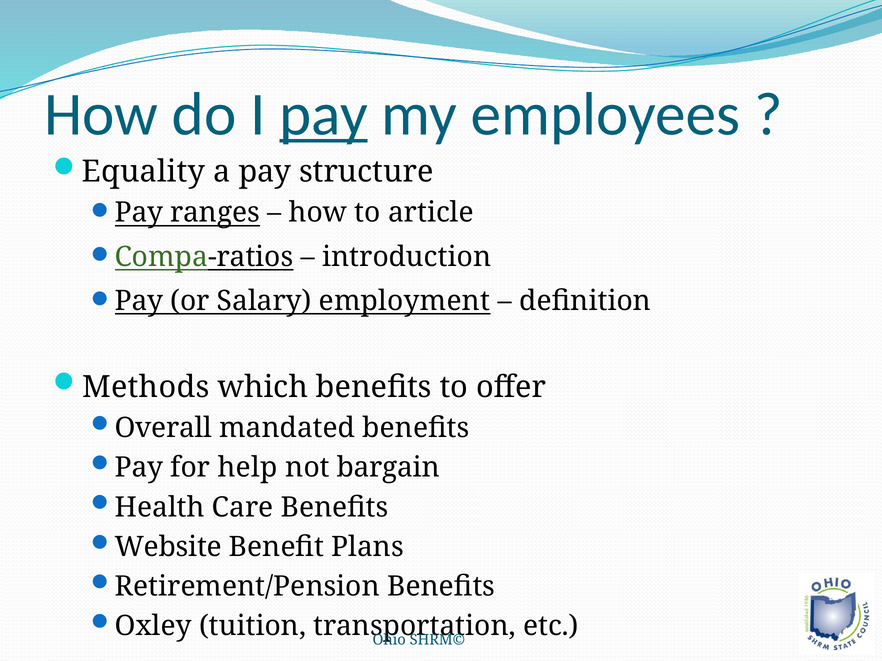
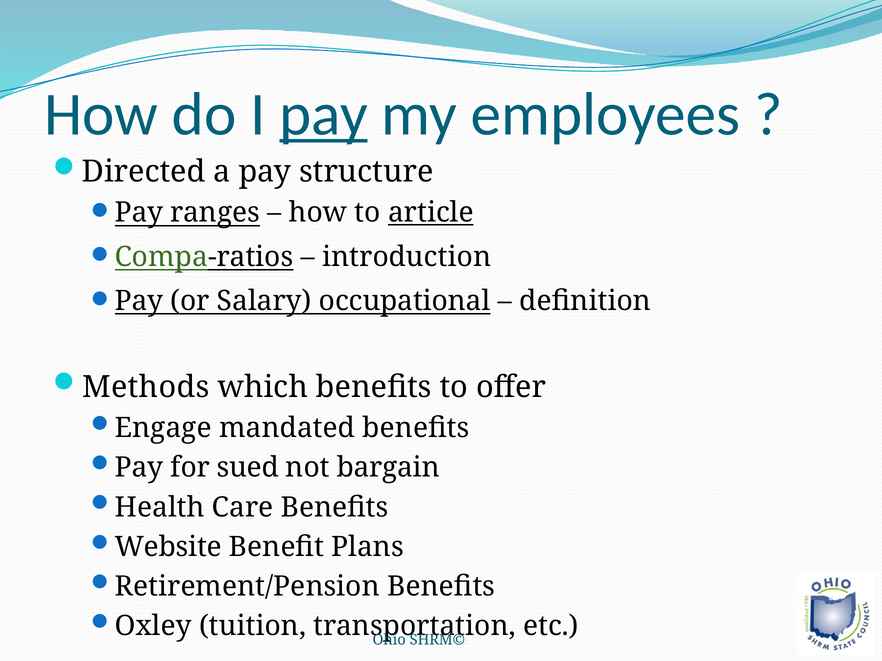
Equality: Equality -> Directed
article underline: none -> present
employment: employment -> occupational
Overall: Overall -> Engage
help: help -> sued
